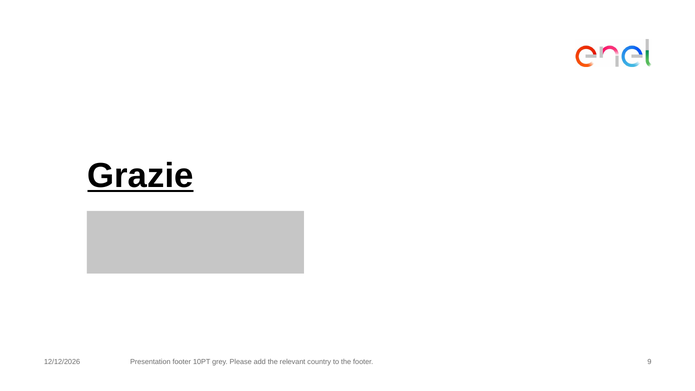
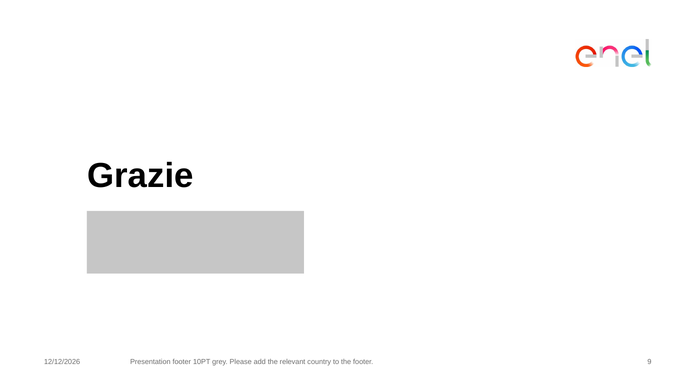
Grazie underline: present -> none
